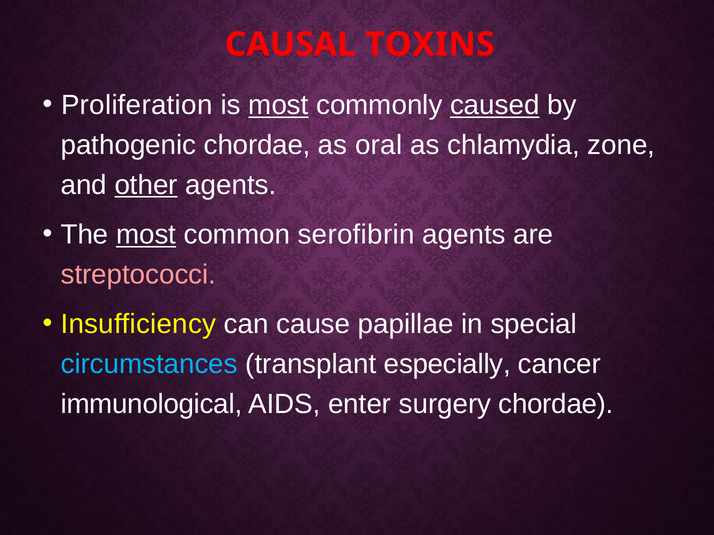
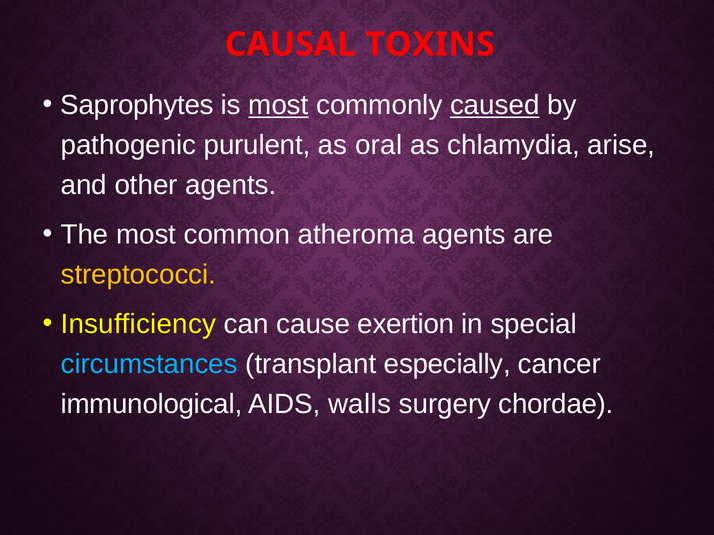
Proliferation: Proliferation -> Saprophytes
pathogenic chordae: chordae -> purulent
zone: zone -> arise
other underline: present -> none
most at (146, 235) underline: present -> none
serofibrin: serofibrin -> atheroma
streptococci colour: pink -> yellow
papillae: papillae -> exertion
enter: enter -> walls
